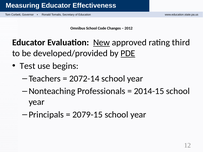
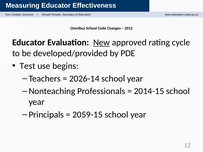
third: third -> cycle
PDE underline: present -> none
2072-14: 2072-14 -> 2026-14
2079-15: 2079-15 -> 2059-15
